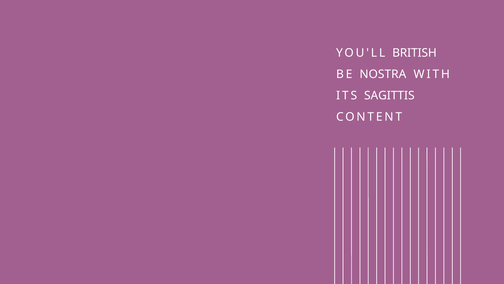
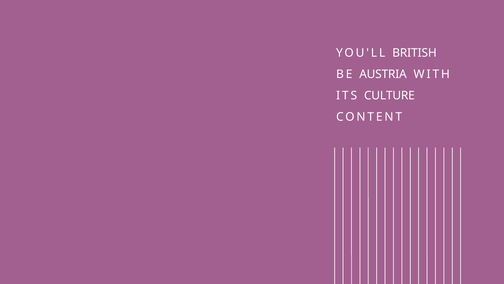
NOSTRA: NOSTRA -> AUSTRIA
SAGITTIS: SAGITTIS -> CULTURE
